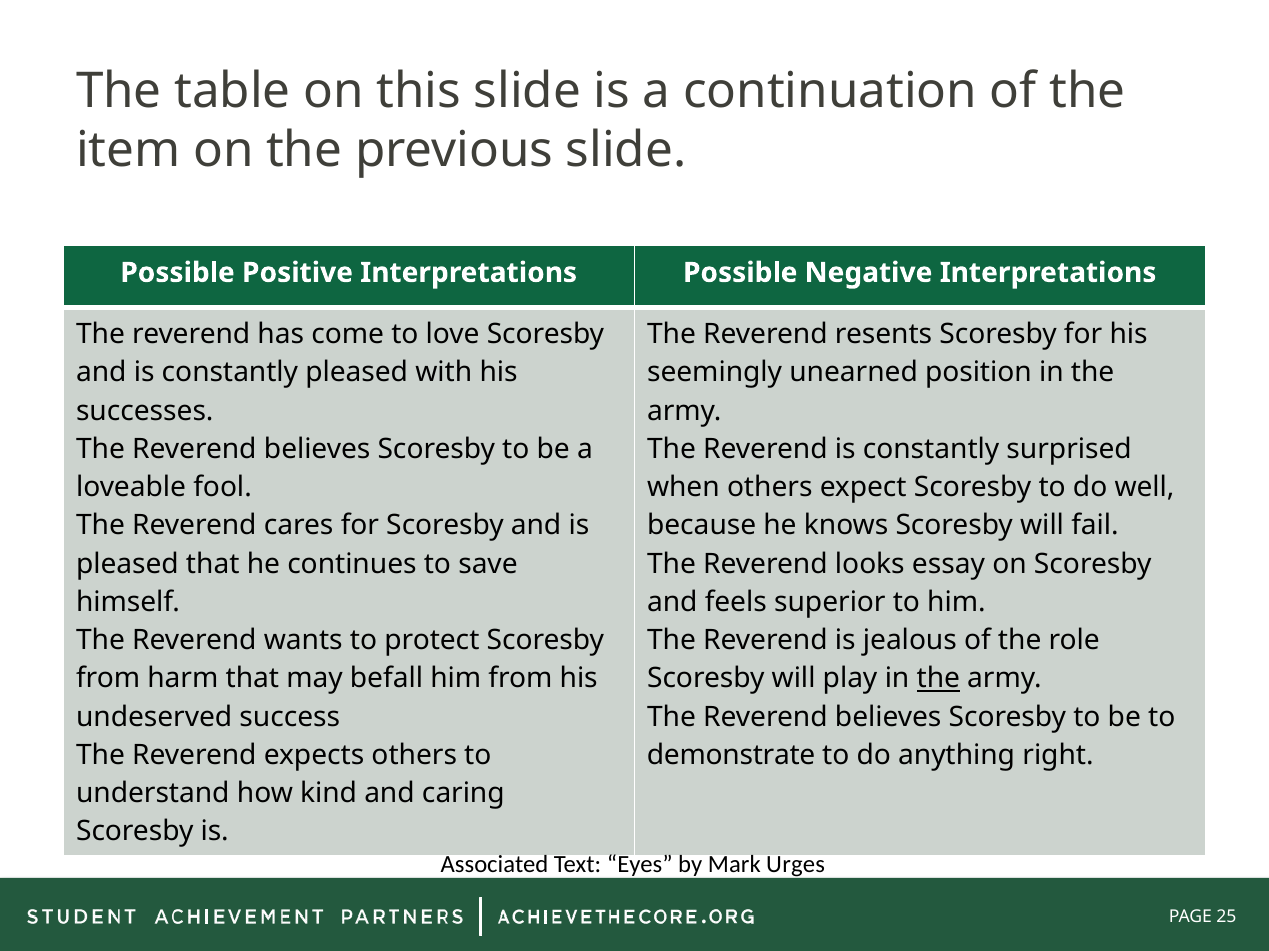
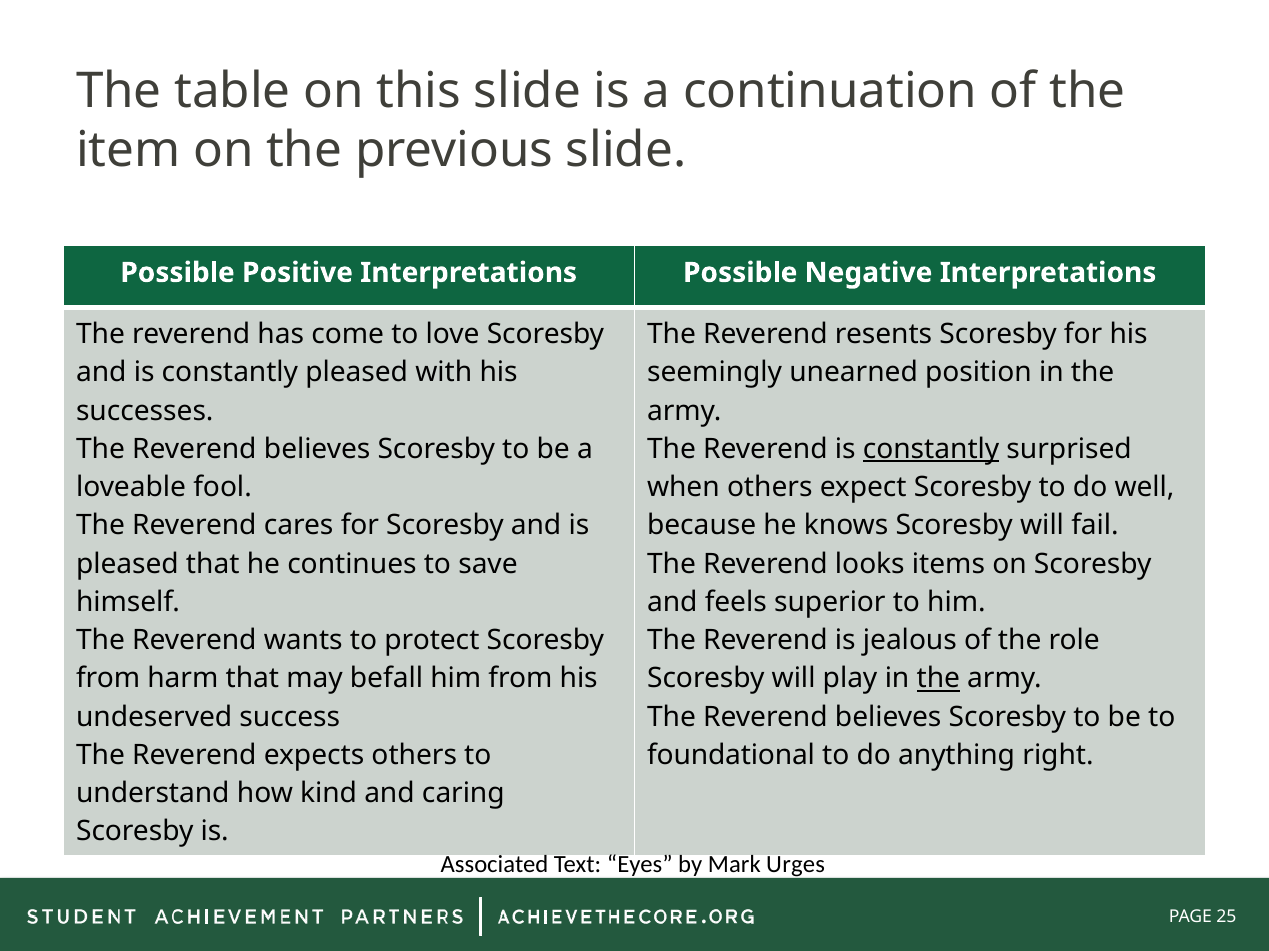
constantly at (931, 450) underline: none -> present
essay: essay -> items
demonstrate: demonstrate -> foundational
